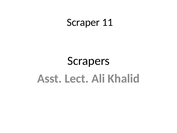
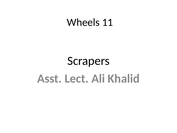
Scraper: Scraper -> Wheels
